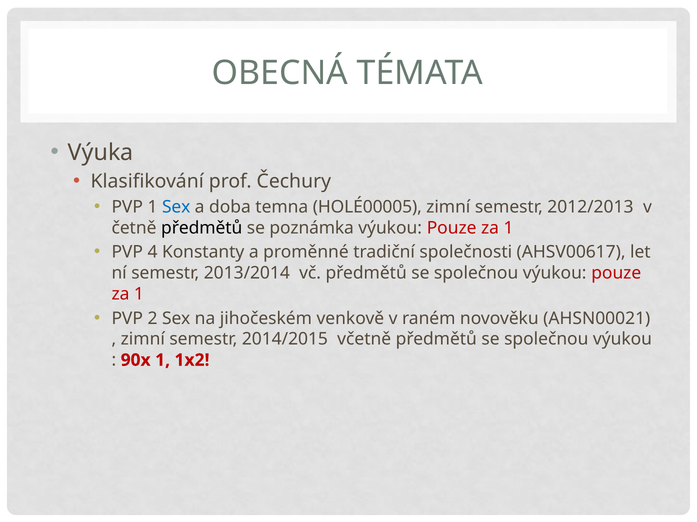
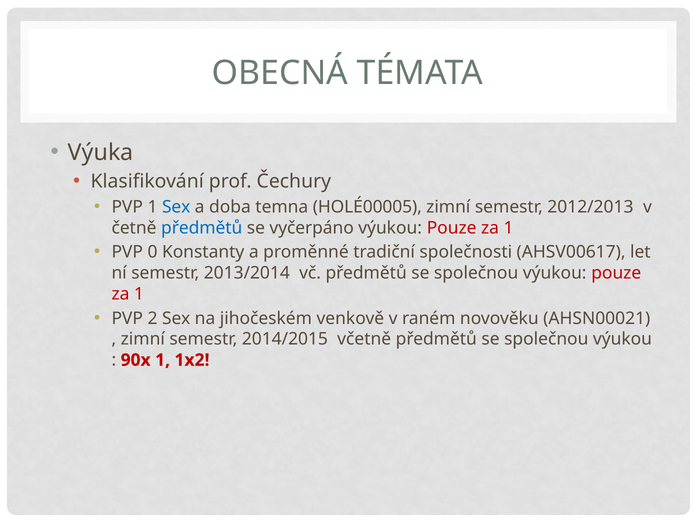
předmětů at (202, 228) colour: black -> blue
poznámka: poznámka -> vyčerpáno
4: 4 -> 0
